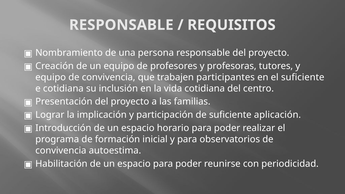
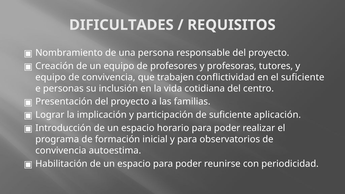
RESPONSABLE at (121, 25): RESPONSABLE -> DIFICULTADES
participantes: participantes -> conflictividad
e cotidiana: cotidiana -> personas
